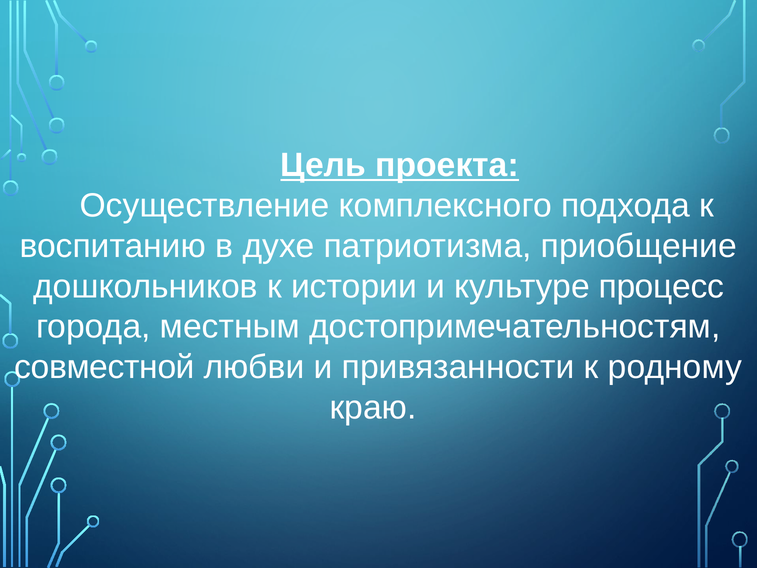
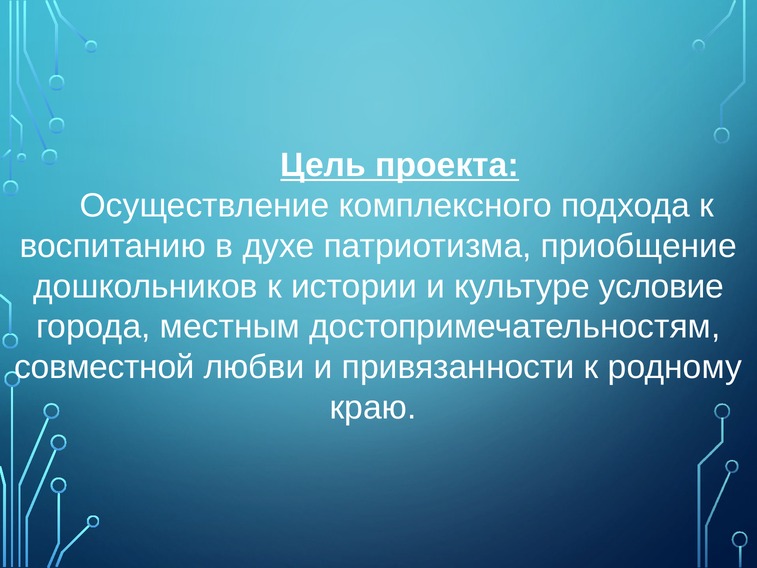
процесс: процесс -> условие
